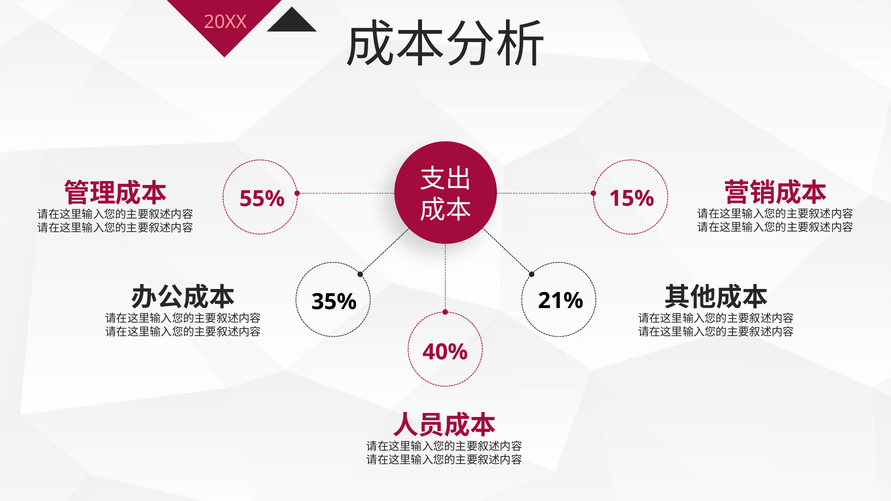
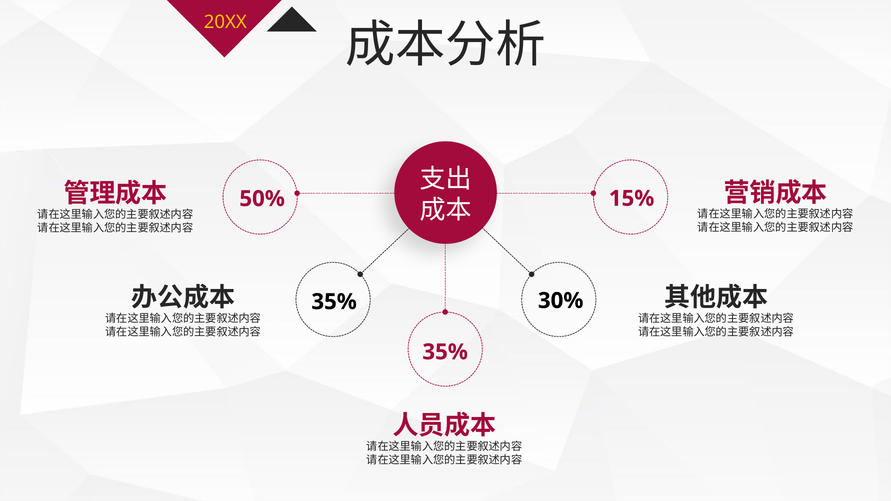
20XX colour: pink -> yellow
55%: 55% -> 50%
21%: 21% -> 30%
40% at (445, 352): 40% -> 35%
